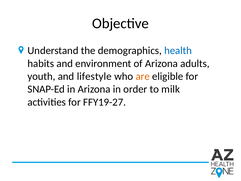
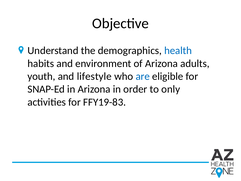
are colour: orange -> blue
milk: milk -> only
FFY19-27: FFY19-27 -> FFY19-83
